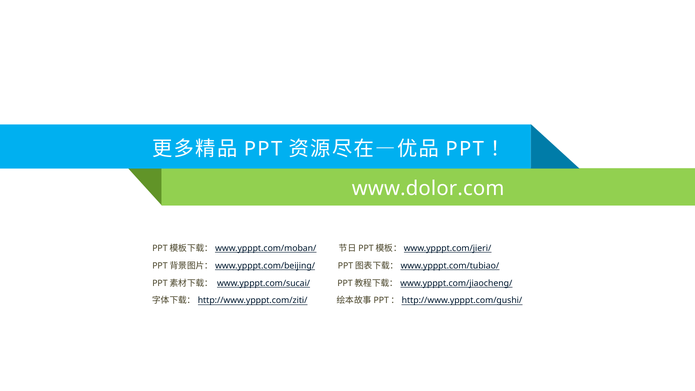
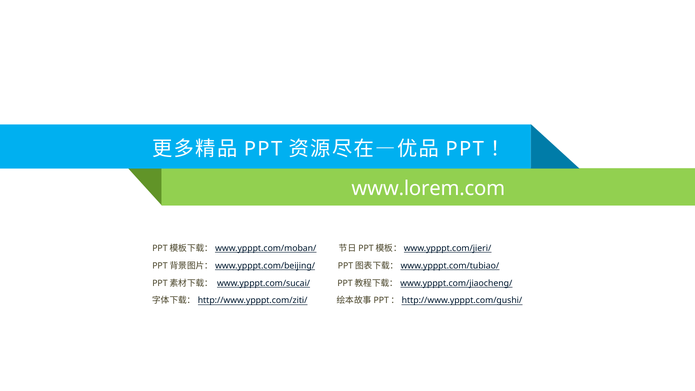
www.dolor.com: www.dolor.com -> www.lorem.com
